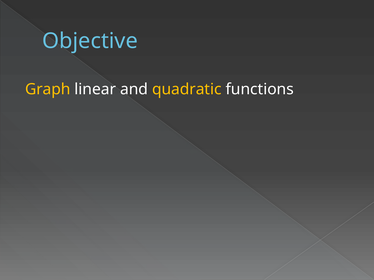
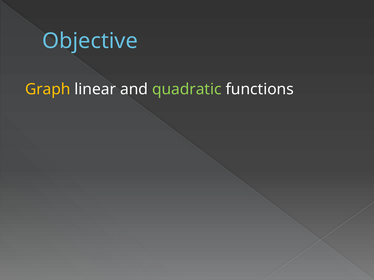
quadratic colour: yellow -> light green
